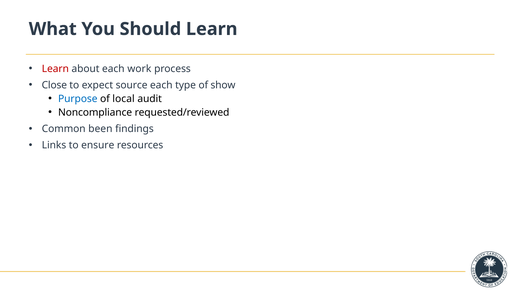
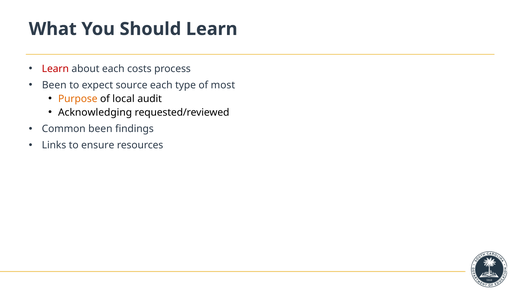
work: work -> costs
Close at (54, 85): Close -> Been
show: show -> most
Purpose colour: blue -> orange
Noncompliance: Noncompliance -> Acknowledging
